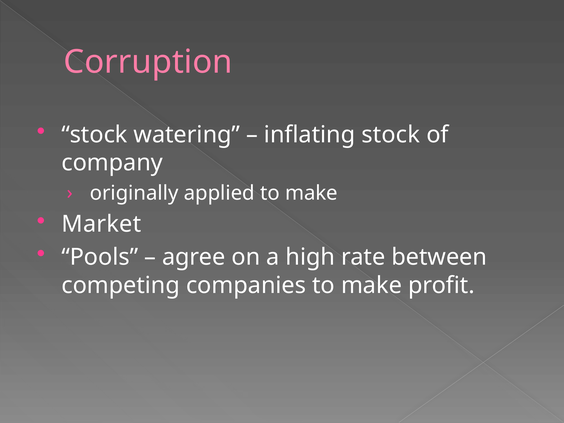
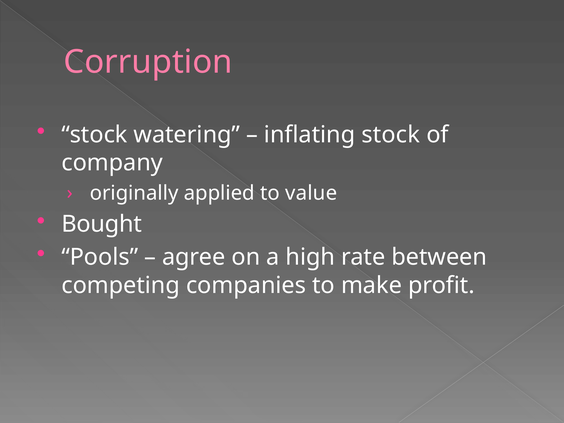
applied to make: make -> value
Market: Market -> Bought
